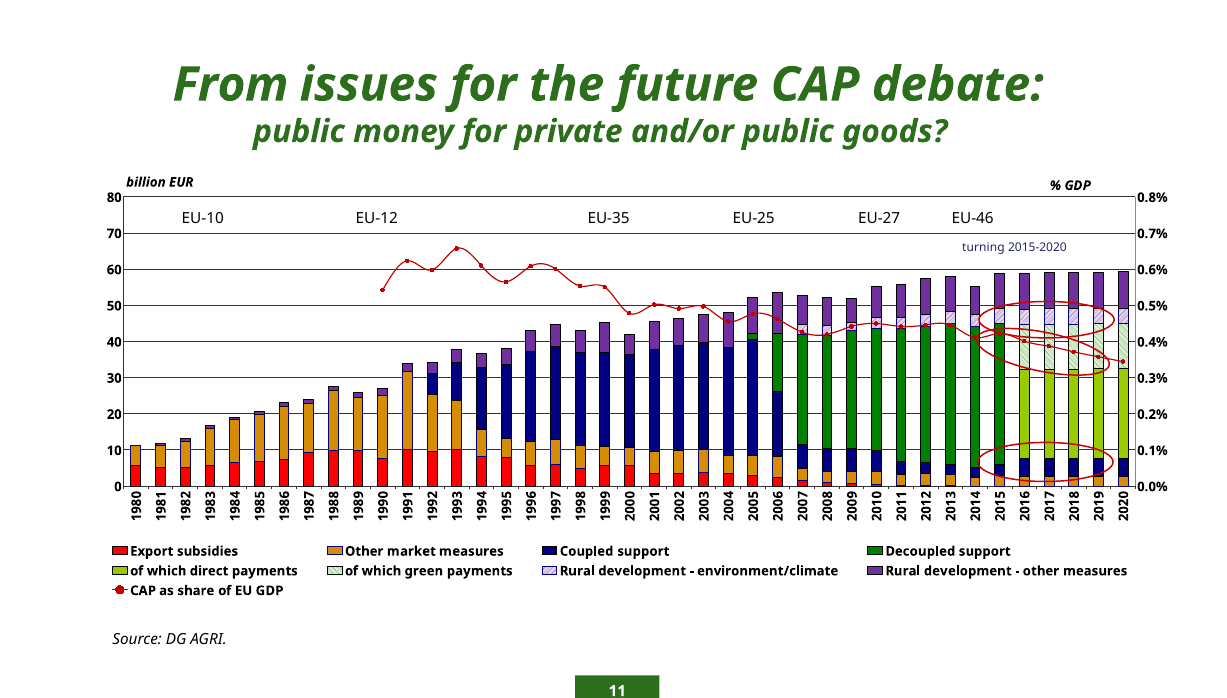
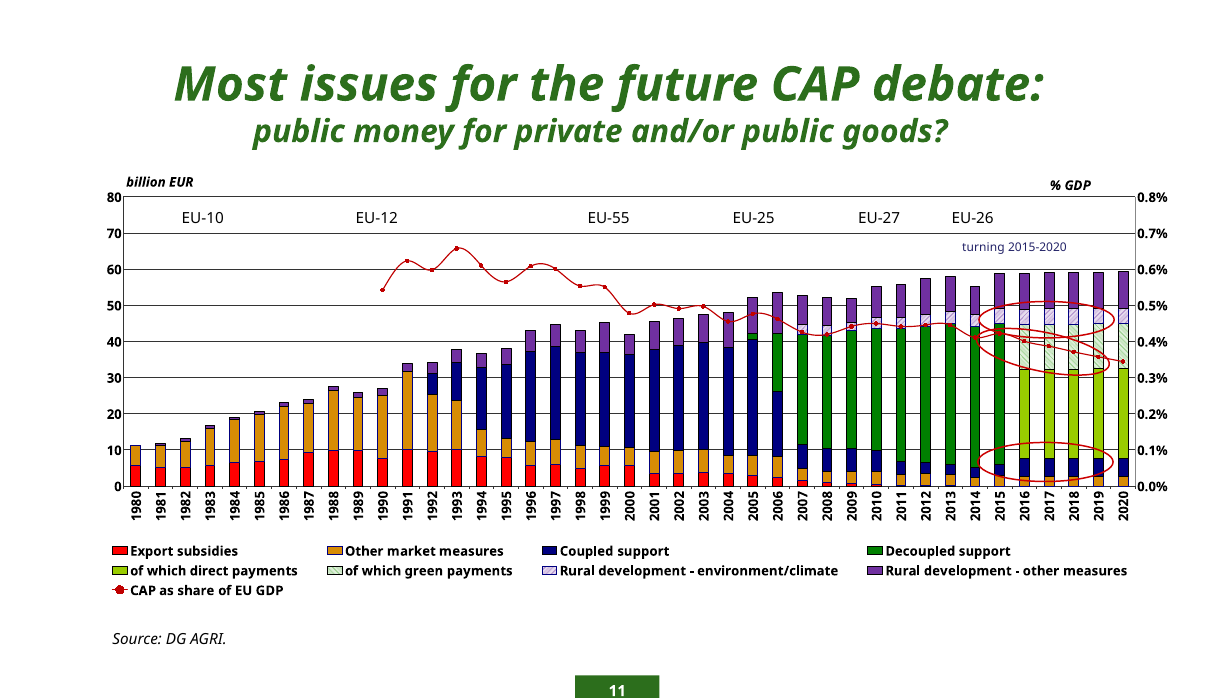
From: From -> Most
EU-35: EU-35 -> EU-55
EU-46: EU-46 -> EU-26
